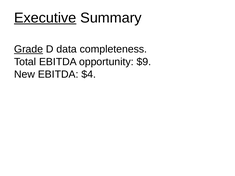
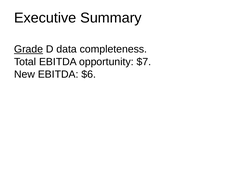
Executive underline: present -> none
$9: $9 -> $7
$4: $4 -> $6
